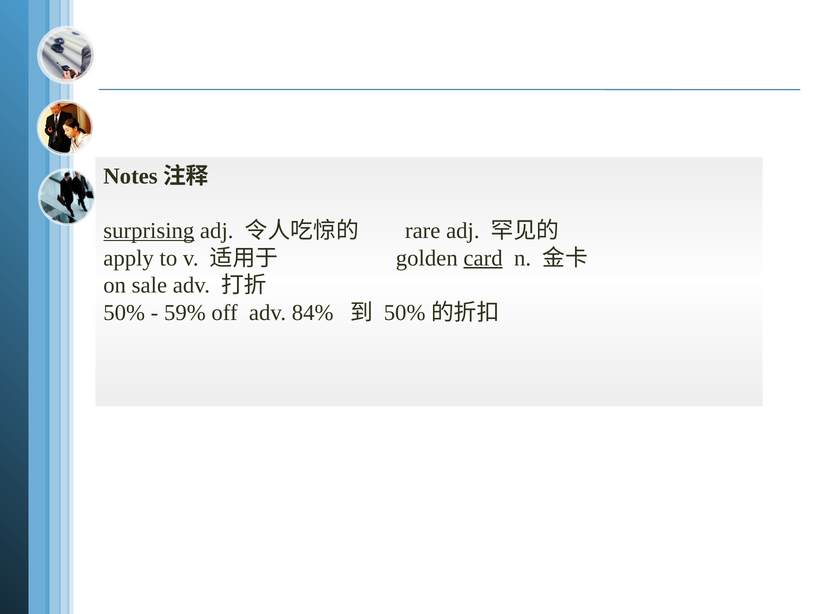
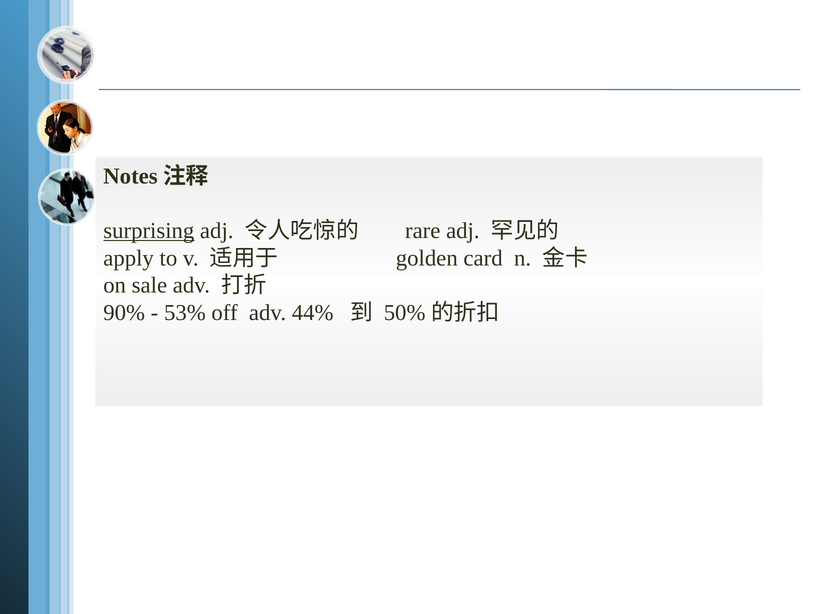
card underline: present -> none
50%: 50% -> 90%
59%: 59% -> 53%
84%: 84% -> 44%
